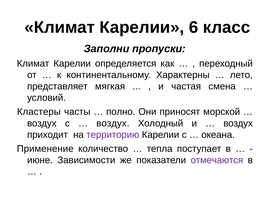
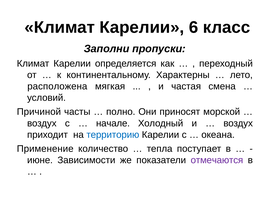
представляет: представляет -> расположена
Кластеры: Кластеры -> Причиной
воздух at (113, 123): воздух -> начале
территорию colour: purple -> blue
